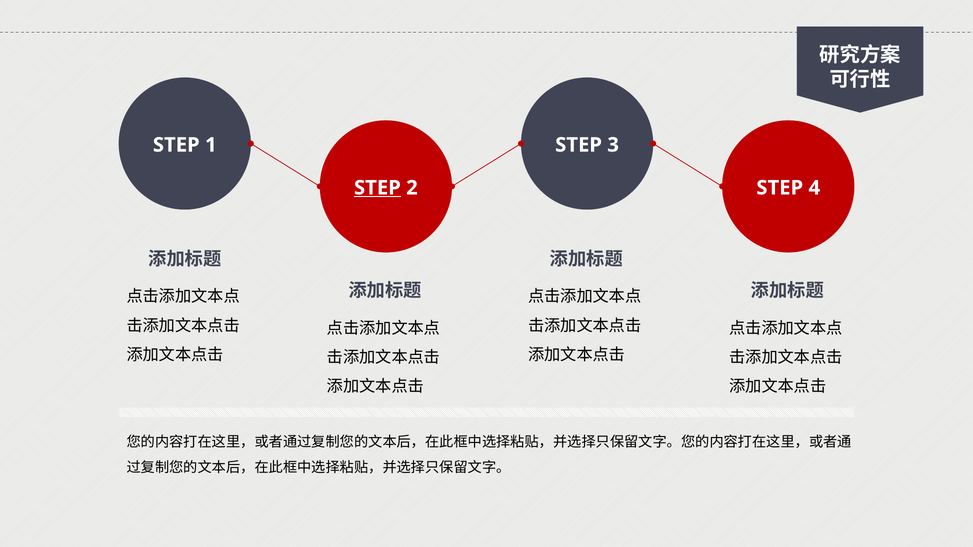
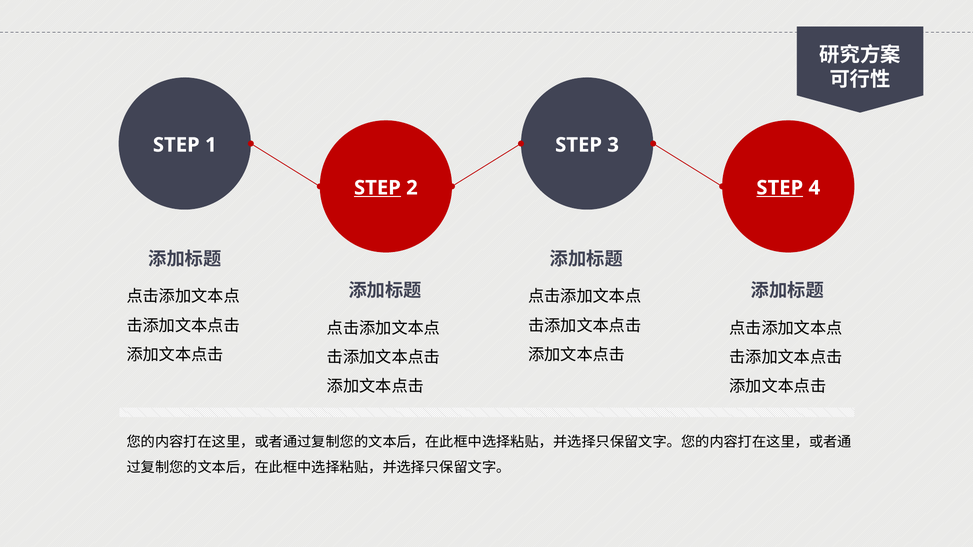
STEP at (780, 188) underline: none -> present
